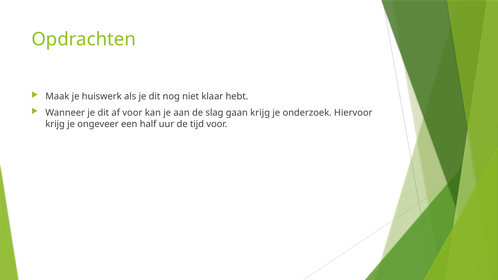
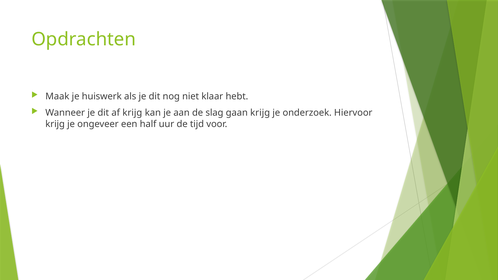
af voor: voor -> krijg
